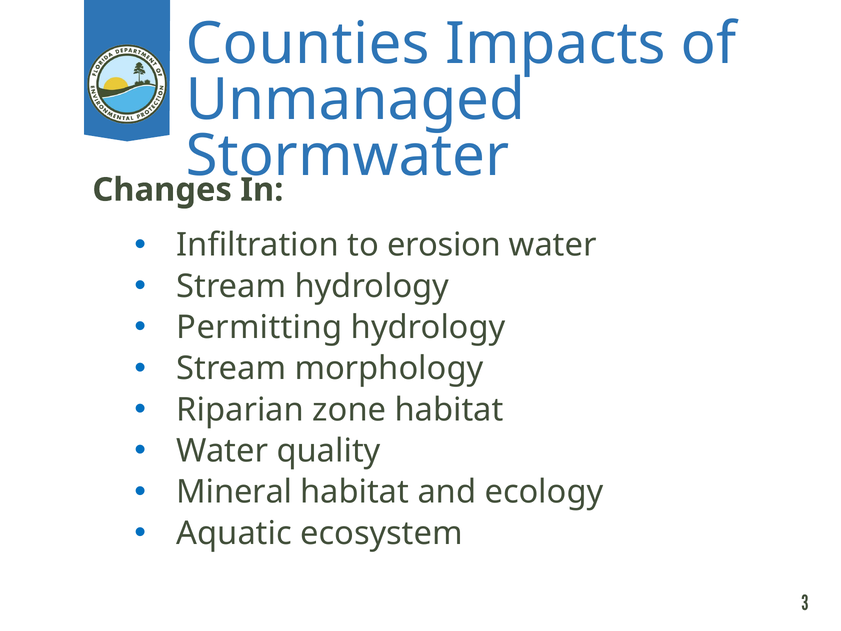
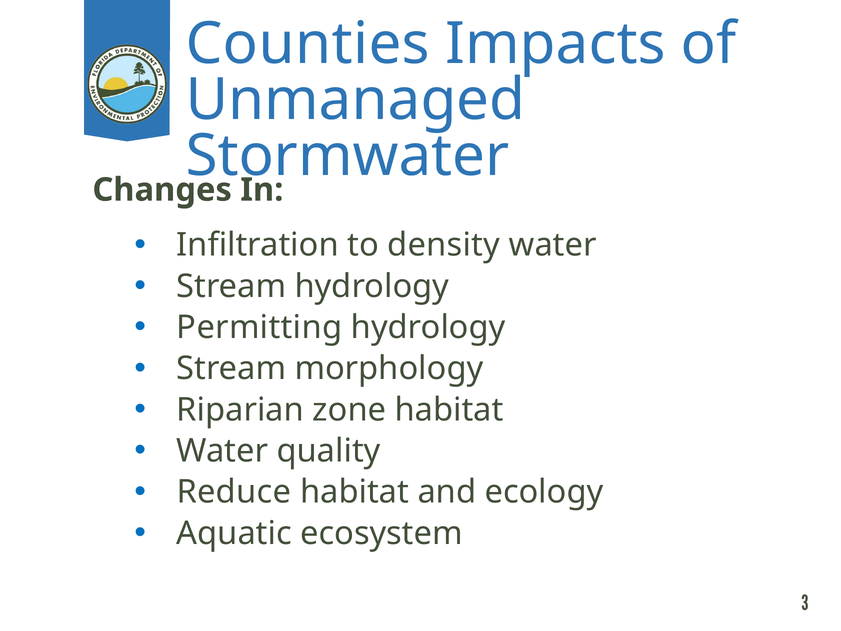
erosion: erosion -> density
Mineral: Mineral -> Reduce
